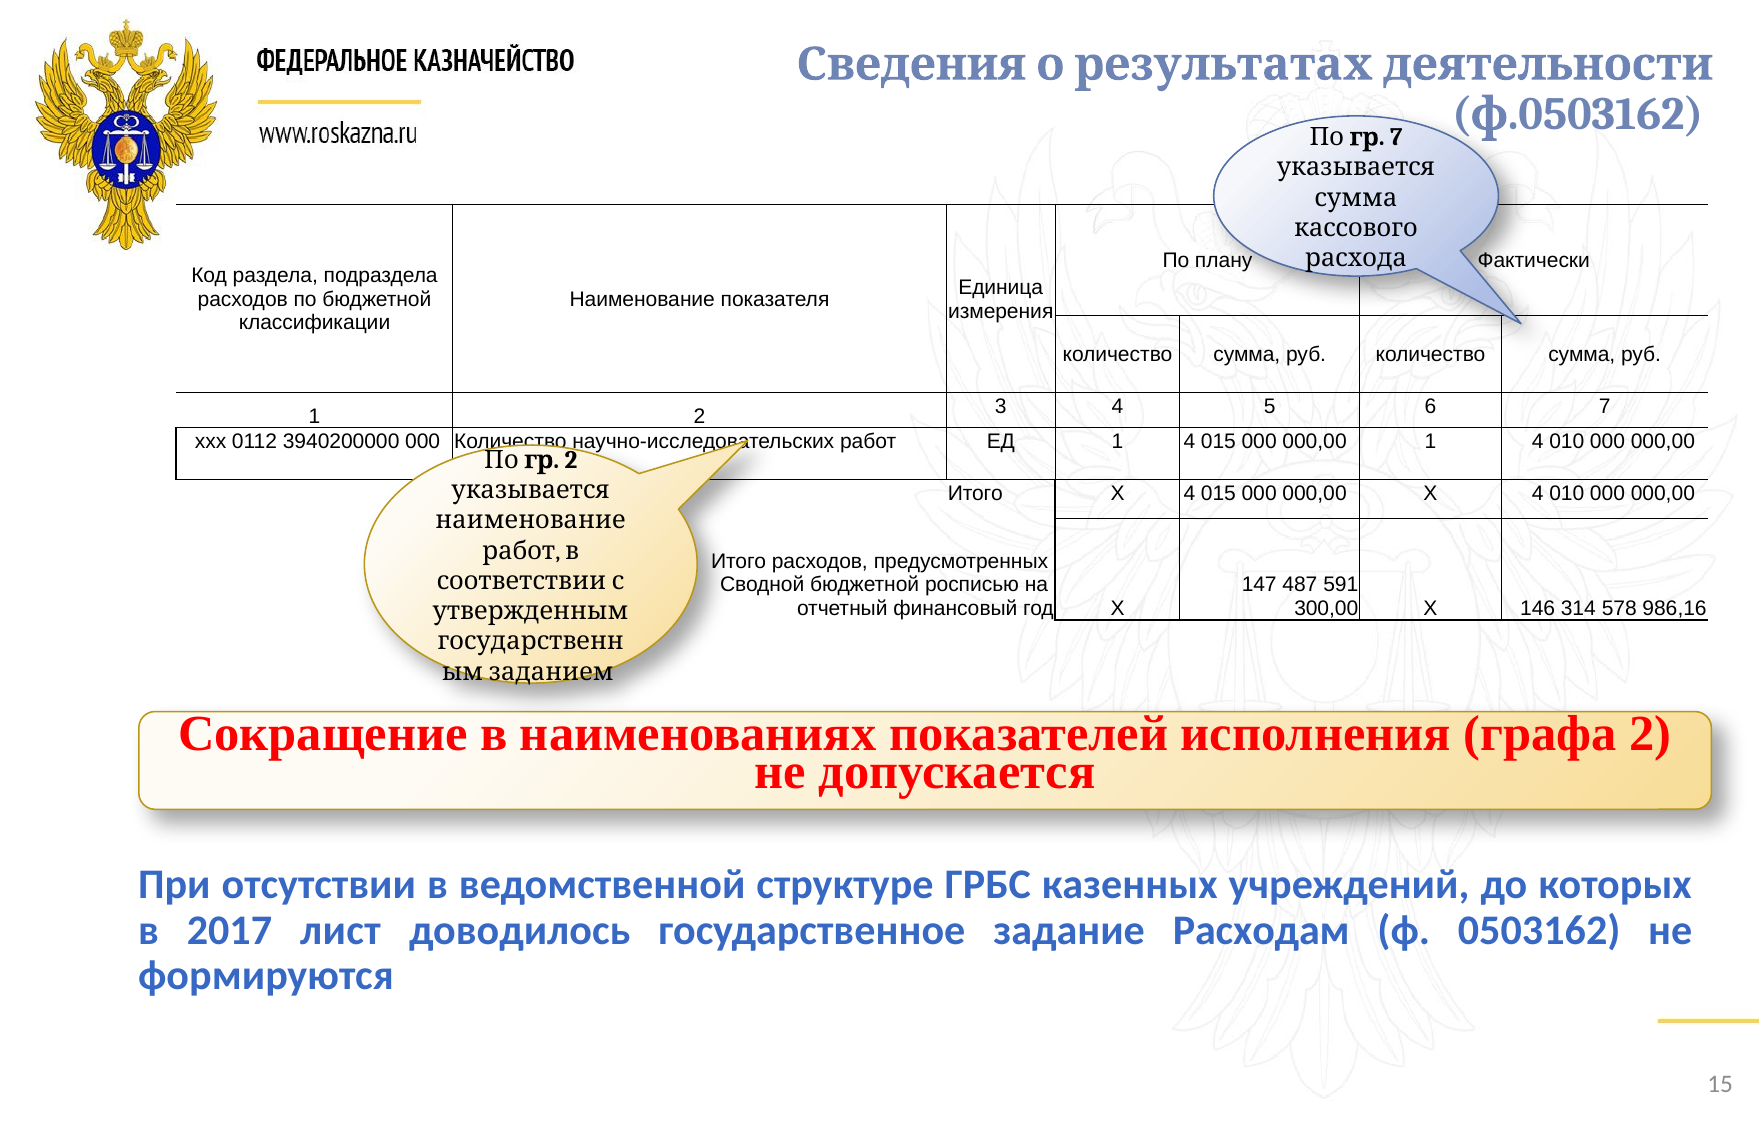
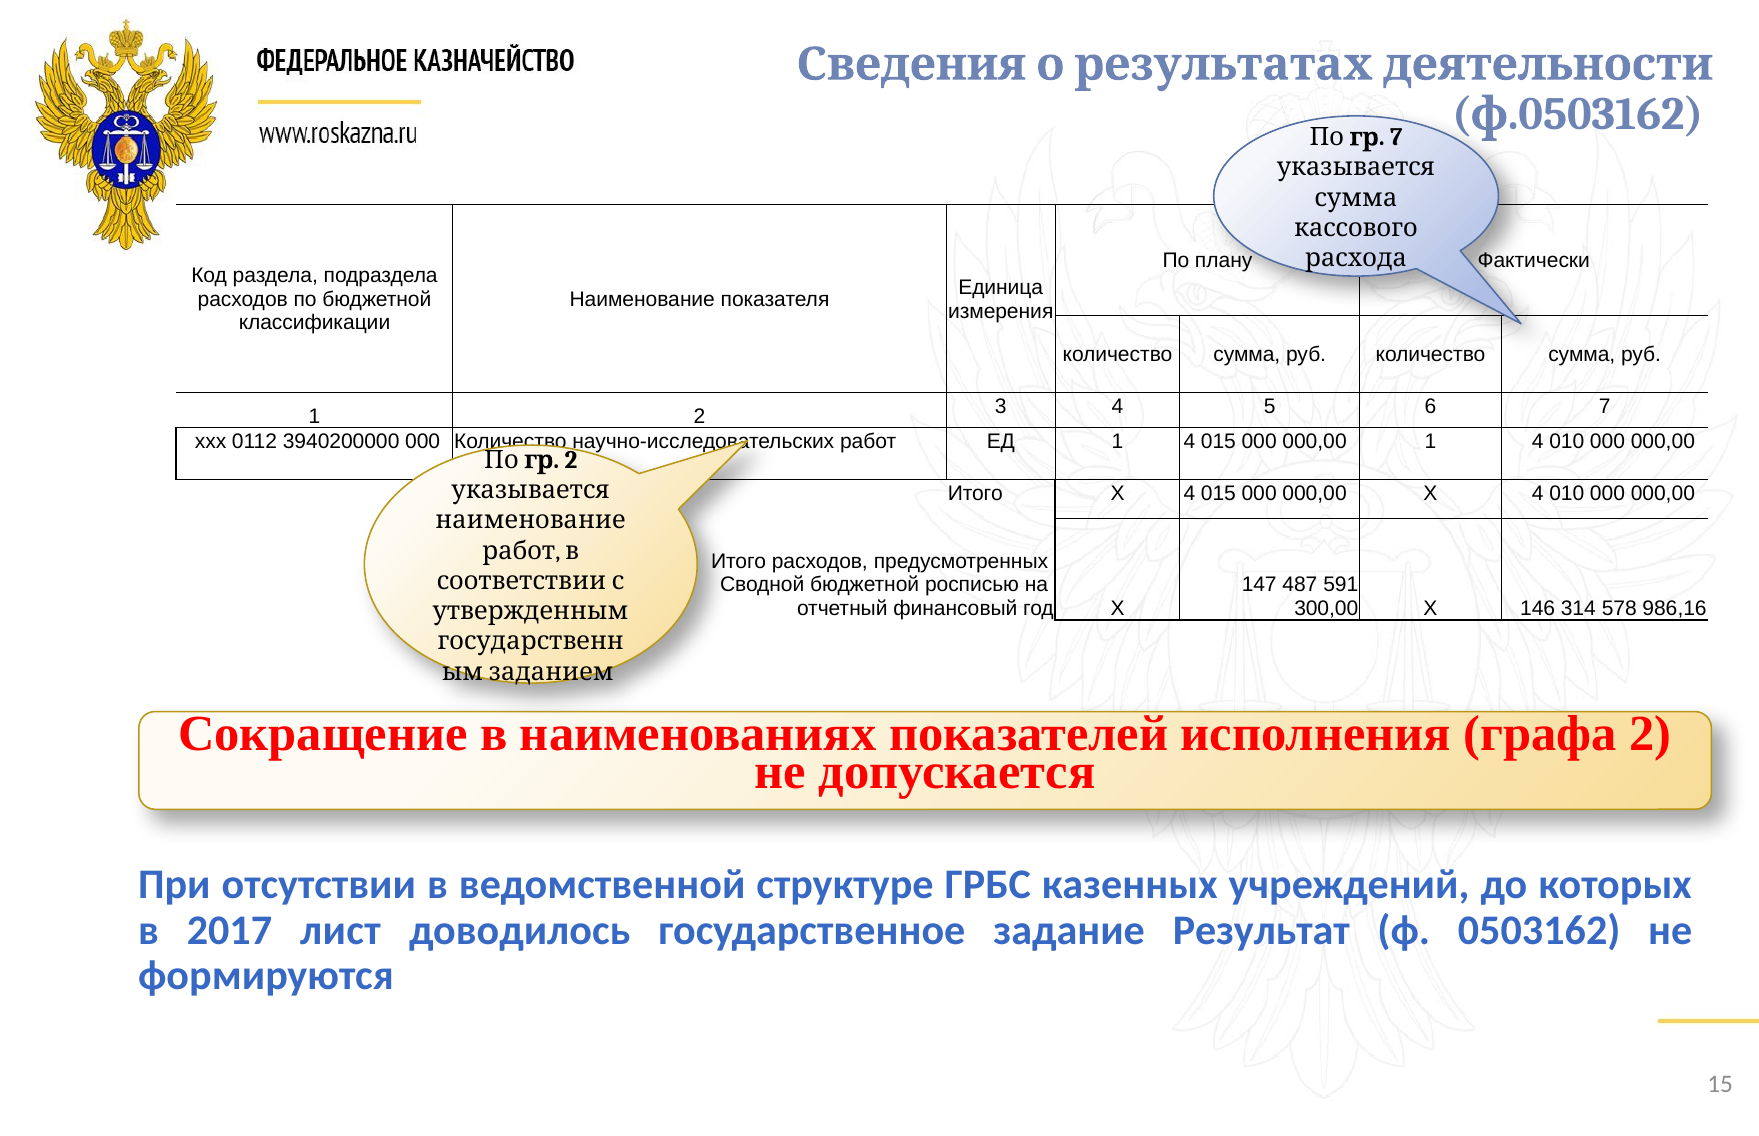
Расходам: Расходам -> Результат
